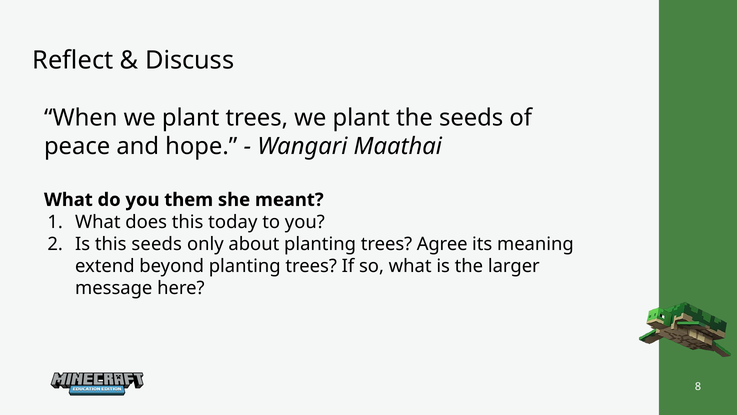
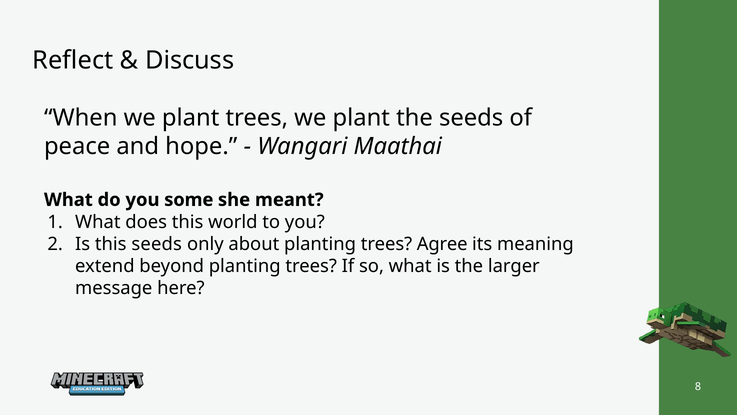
them: them -> some
today: today -> world
